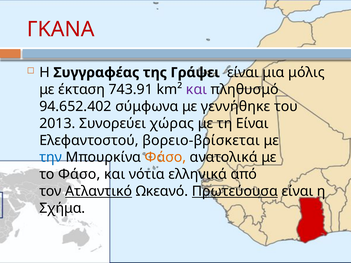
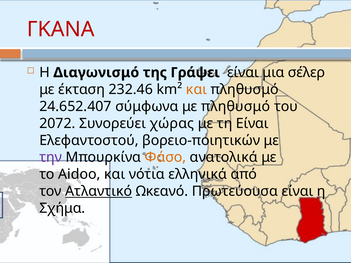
Συγγραφέας: Συγγραφέας -> Διαγωνισμό
μόλις: μόλις -> σέλερ
743.91: 743.91 -> 232.46
και at (196, 90) colour: purple -> orange
94.652.402: 94.652.402 -> 24.652.407
με γεννήθηκε: γεννήθηκε -> πληθυσμό
2013: 2013 -> 2072
βορειο-βρίσκεται: βορειο-βρίσκεται -> βορειο-ποιητικών
την colour: blue -> purple
το Φάσο: Φάσο -> Aidoo
Πρωτεύουσα underline: present -> none
